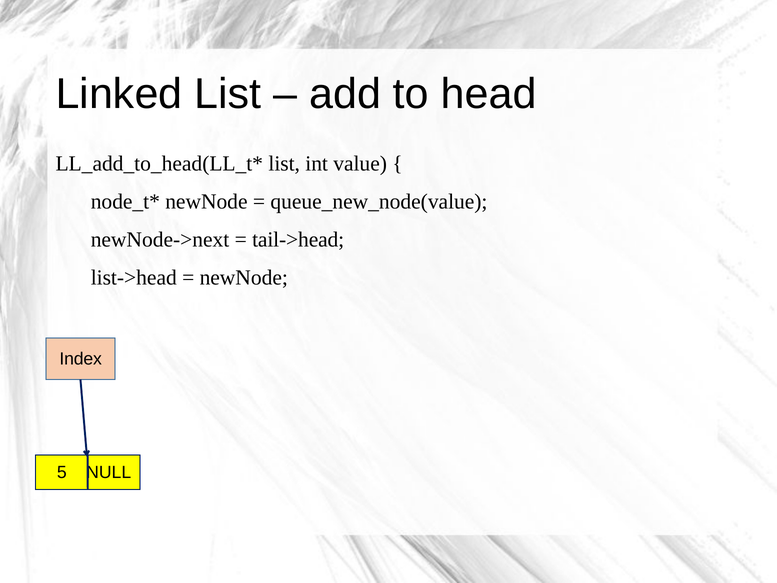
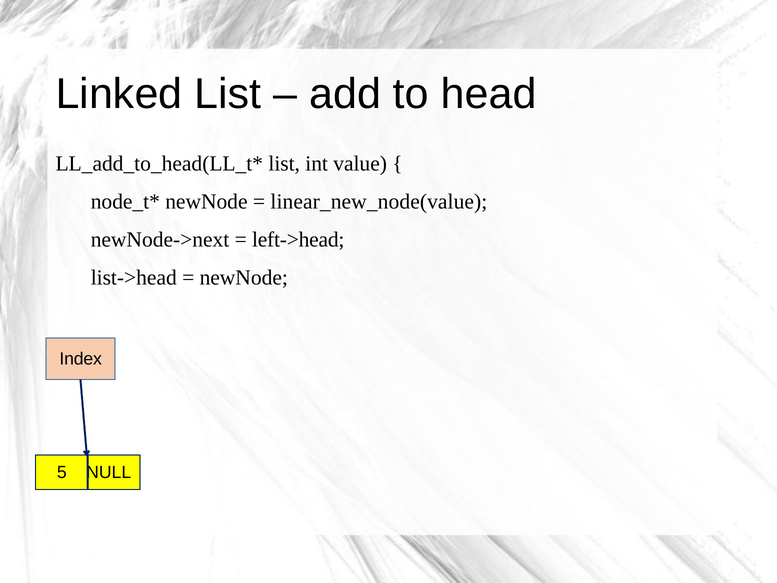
queue_new_node(value: queue_new_node(value -> linear_new_node(value
tail->head: tail->head -> left->head
